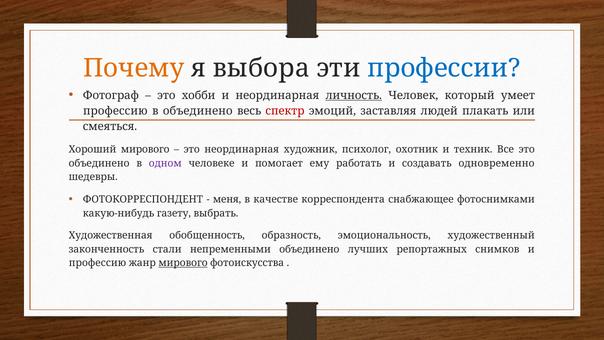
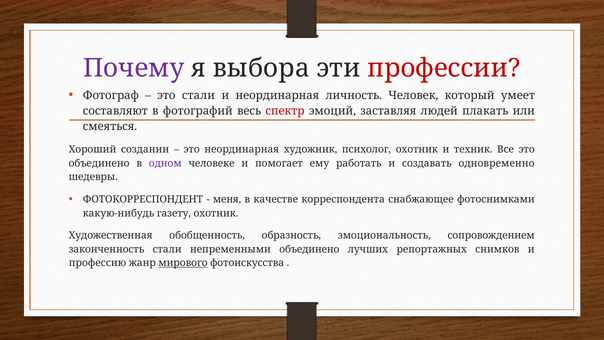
Почему colour: orange -> purple
профессии colour: blue -> red
это хобби: хобби -> стали
личность underline: present -> none
профессию at (115, 111): профессию -> составляют
в объединено: объединено -> фотографий
Хороший мирового: мирового -> создании
газету выбрать: выбрать -> охотник
художественный: художественный -> сопровождением
